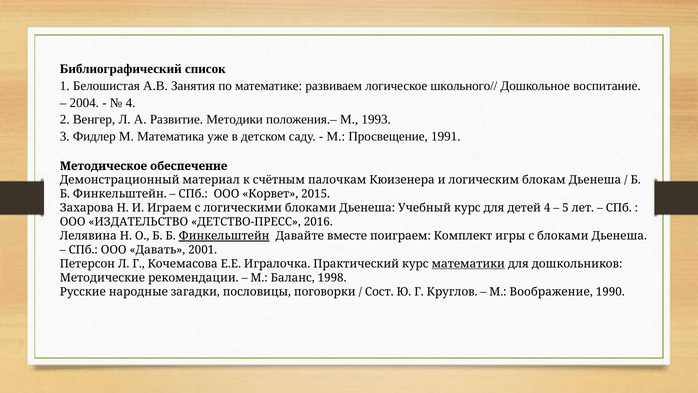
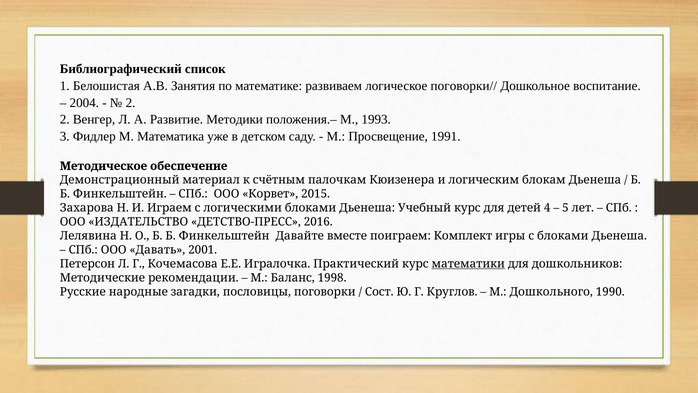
школьного//: школьного// -> поговорки//
4 at (131, 103): 4 -> 2
Финкельштейн at (224, 236) underline: present -> none
Воображение: Воображение -> Дошкольного
